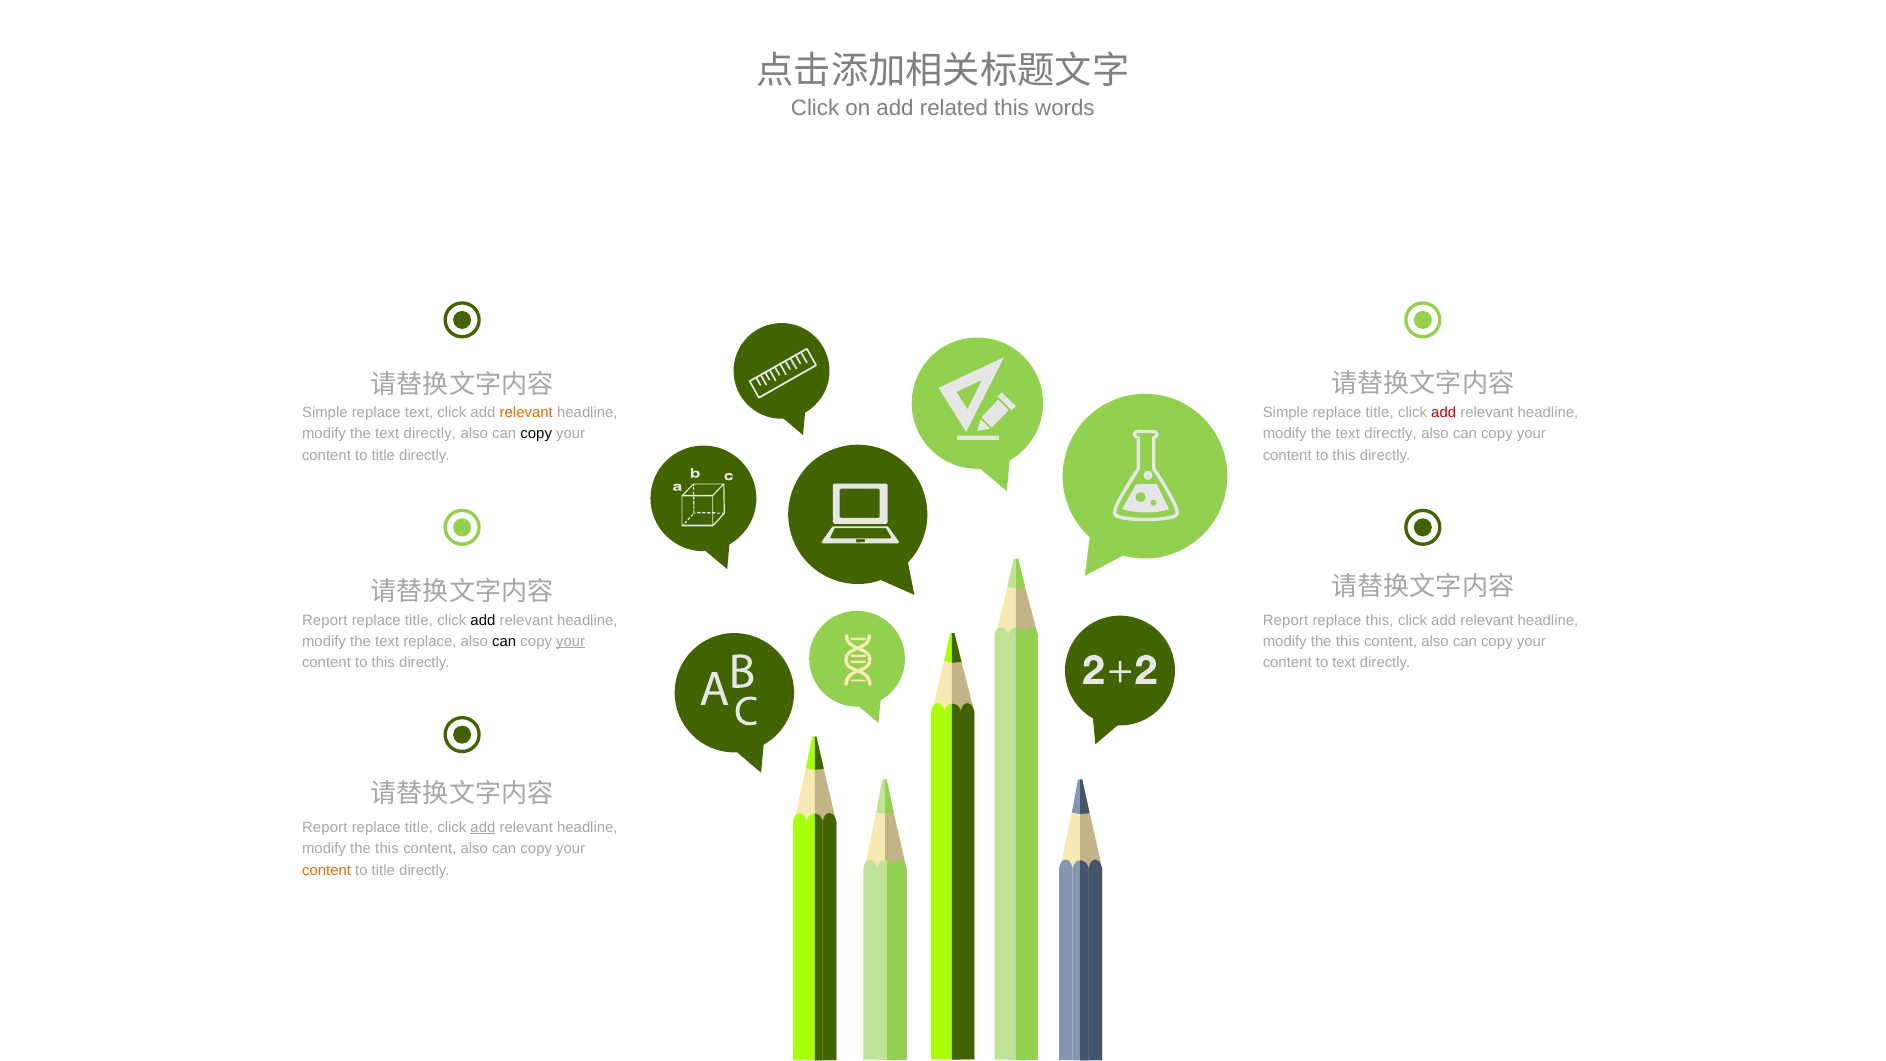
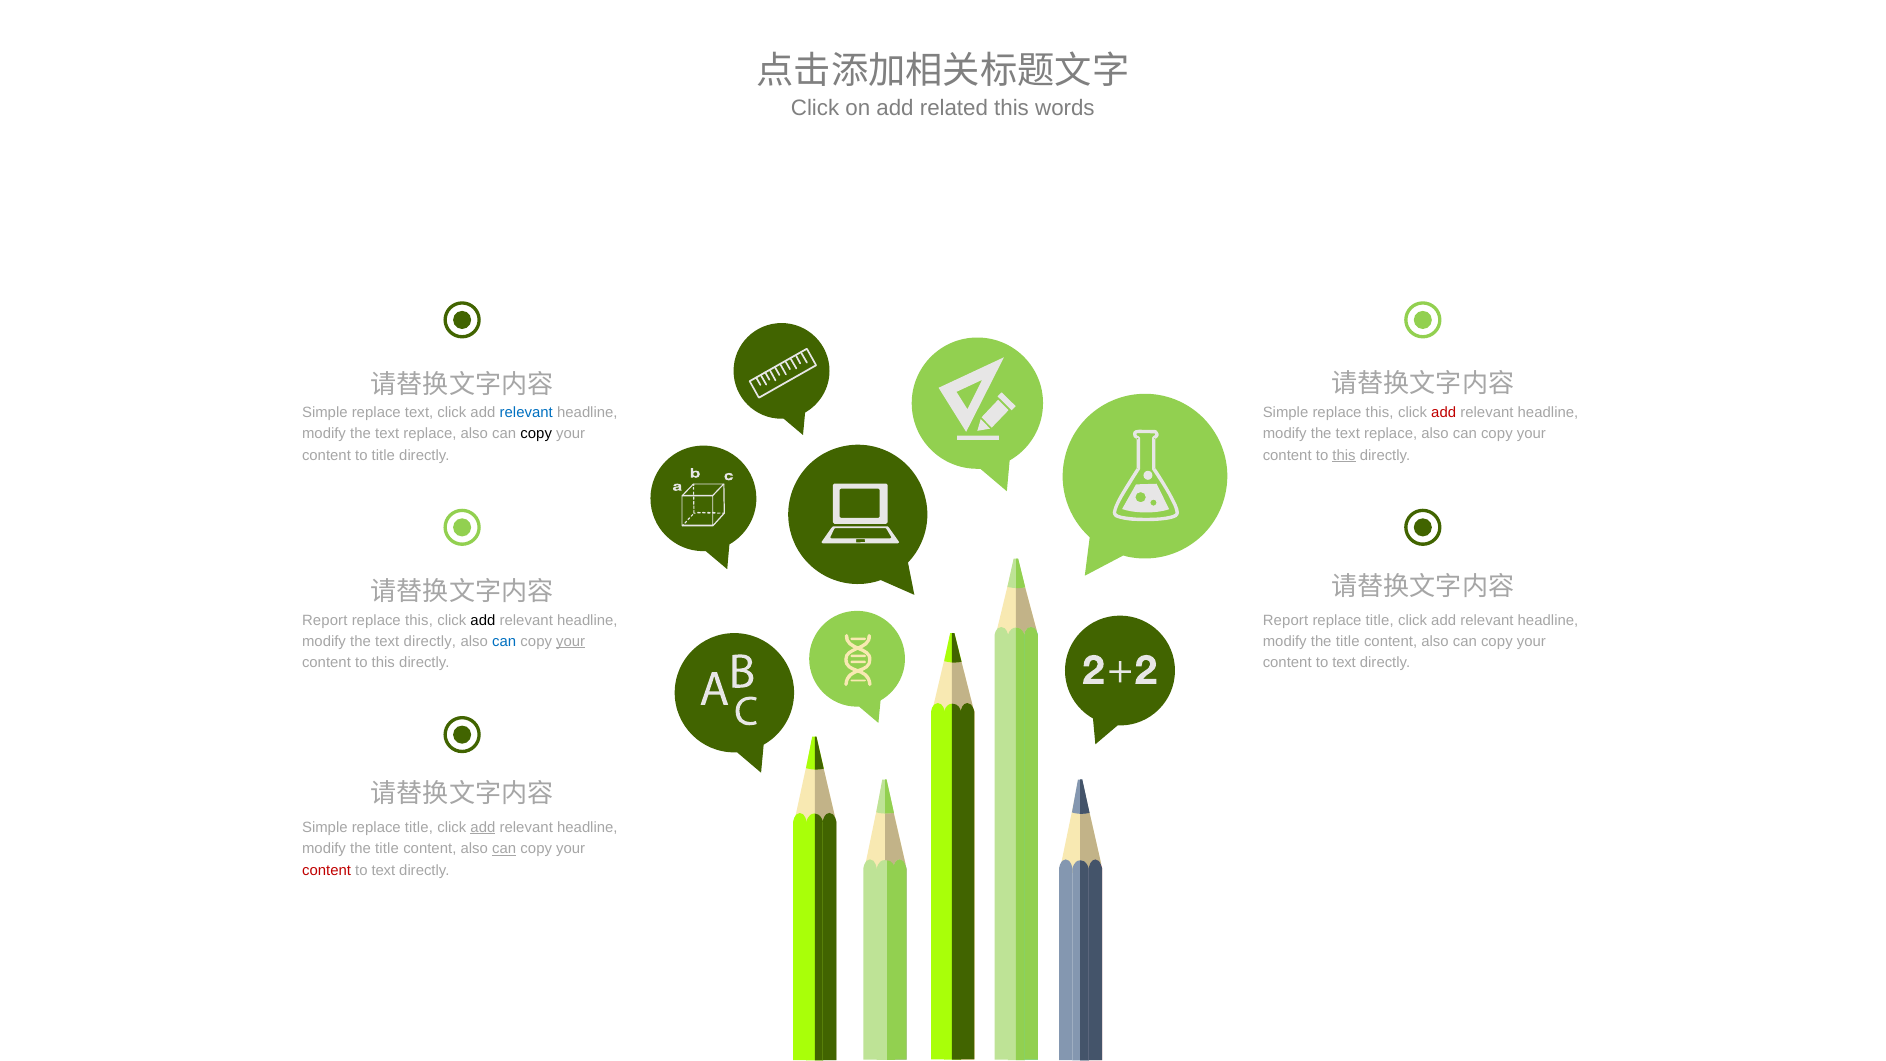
relevant at (526, 413) colour: orange -> blue
title at (1380, 413): title -> this
directly at (430, 434): directly -> replace
directly at (1391, 434): directly -> replace
this at (1344, 455) underline: none -> present
title at (419, 620): title -> this
this at (1380, 620): this -> title
the text replace: replace -> directly
can at (504, 641) colour: black -> blue
this at (1348, 641): this -> title
Report at (325, 827): Report -> Simple
this at (387, 849): this -> title
can at (504, 849) underline: none -> present
content at (327, 870) colour: orange -> red
title at (383, 870): title -> text
